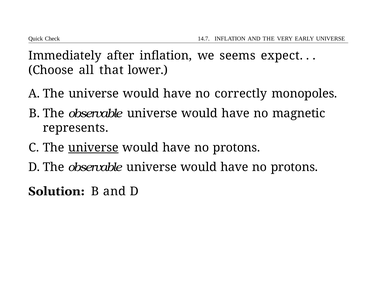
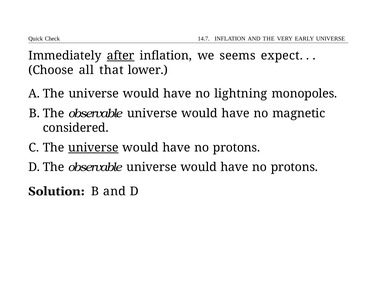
after underline: none -> present
correctly: correctly -> lightning
represents: represents -> considered
